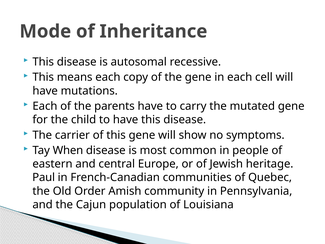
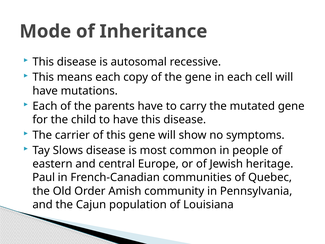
When: When -> Slows
